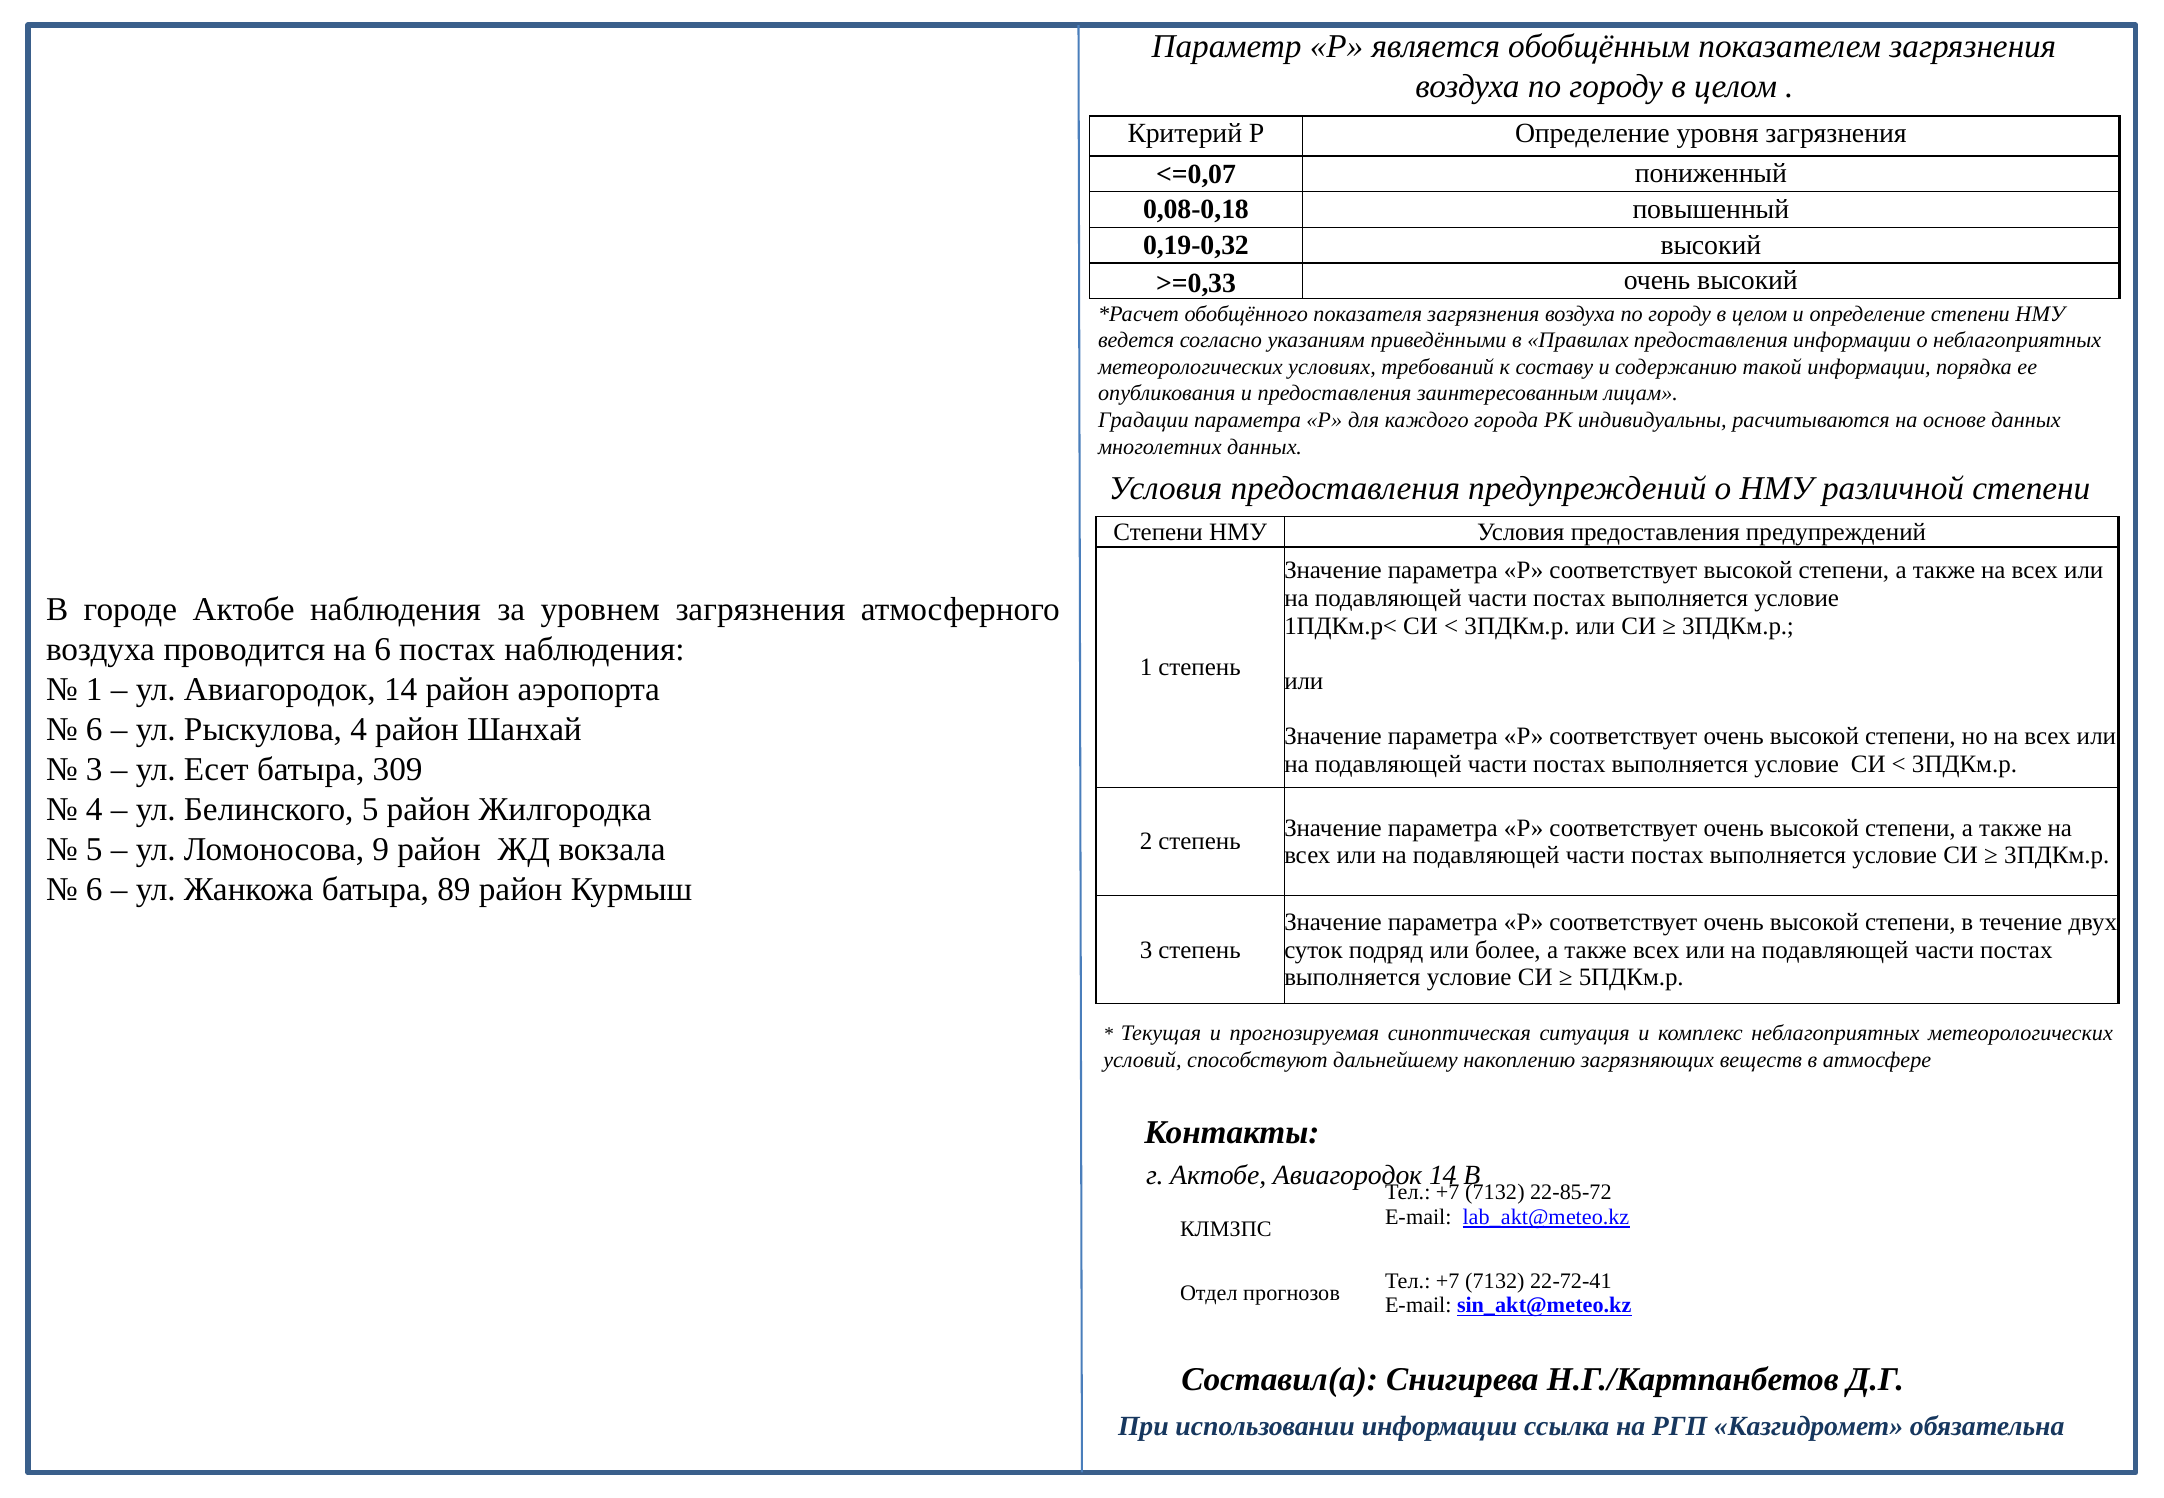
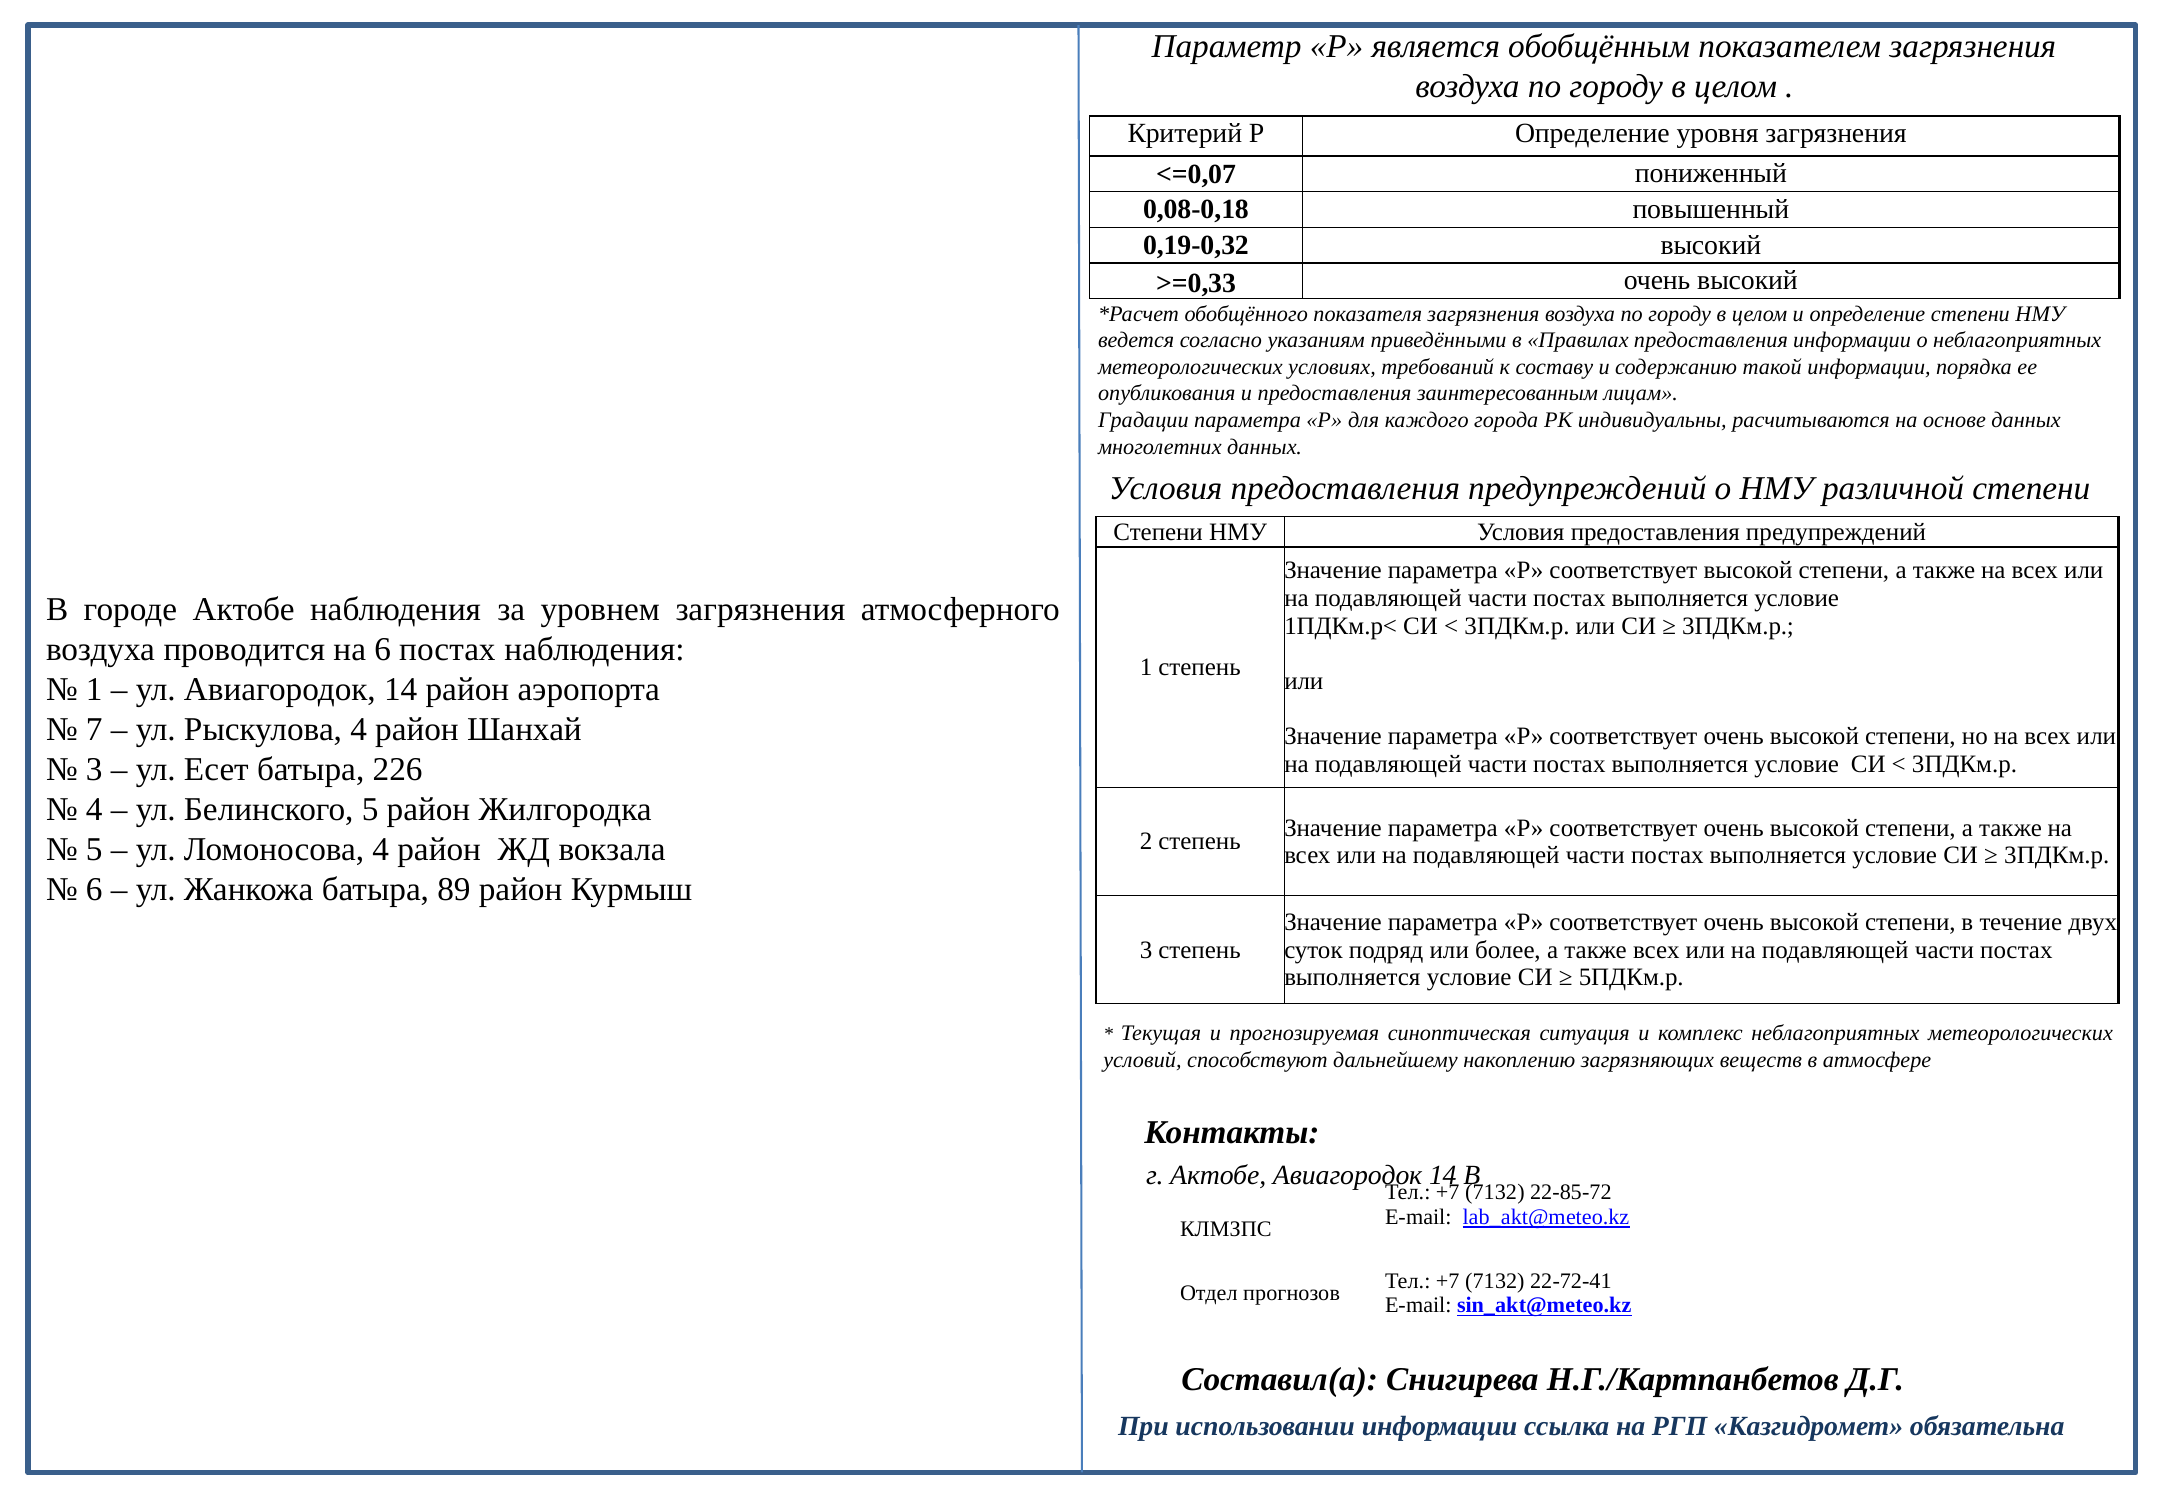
6 at (94, 729): 6 -> 7
309: 309 -> 226
Ломоносова 9: 9 -> 4
